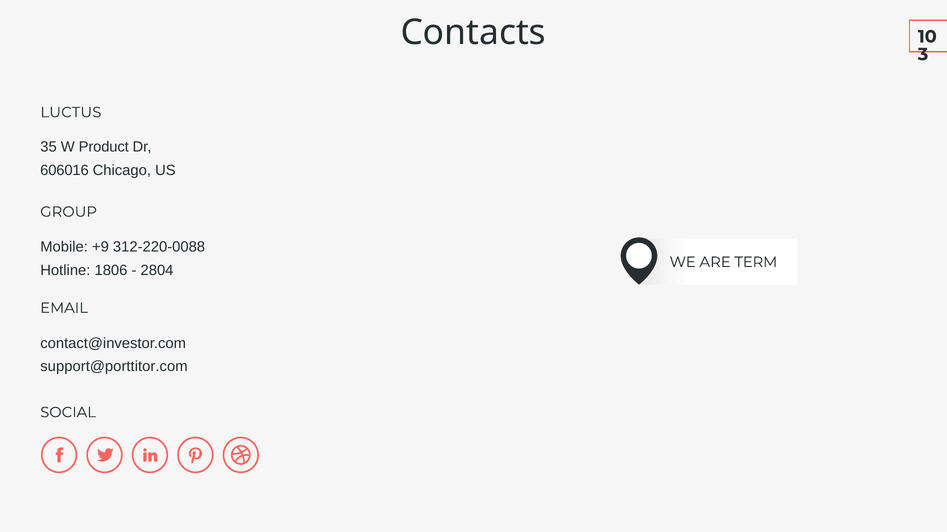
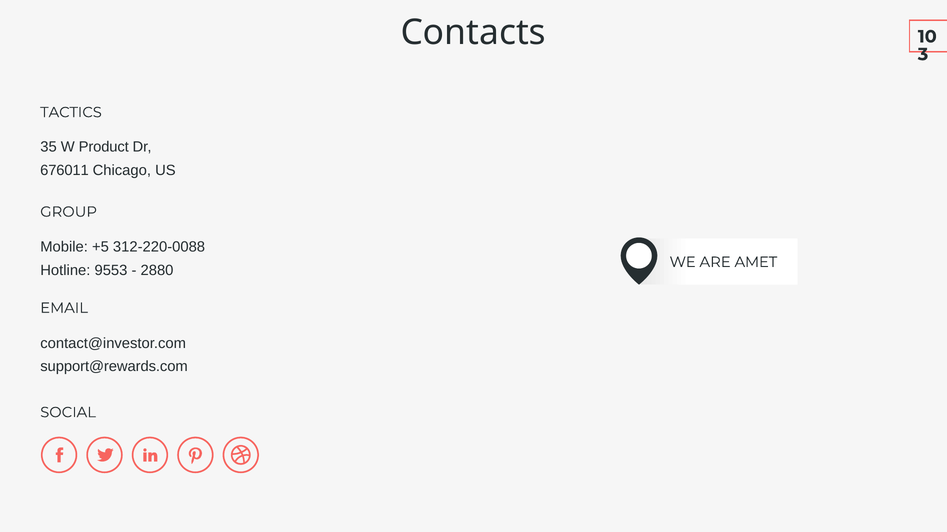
LUCTUS: LUCTUS -> TACTICS
606016: 606016 -> 676011
+9: +9 -> +5
TERM: TERM -> AMET
1806: 1806 -> 9553
2804: 2804 -> 2880
support@porttitor.com: support@porttitor.com -> support@rewards.com
